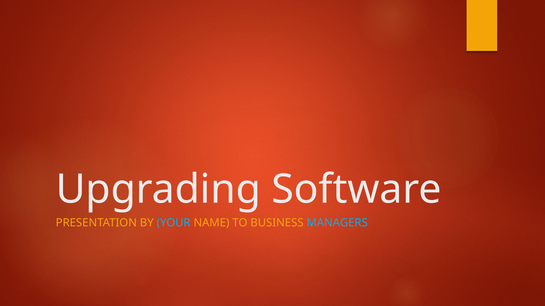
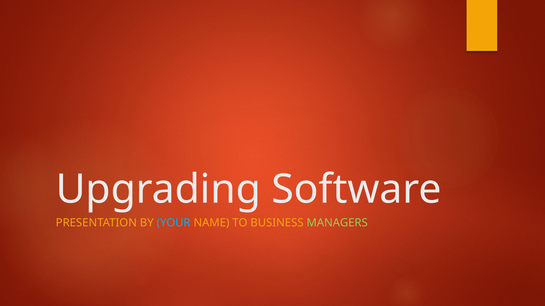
MANAGERS colour: light blue -> light green
